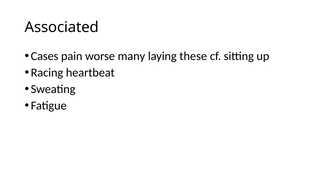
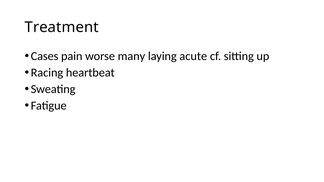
Associated: Associated -> Treatment
these: these -> acute
